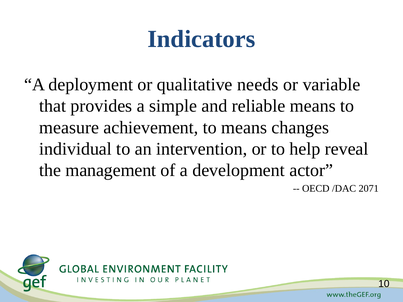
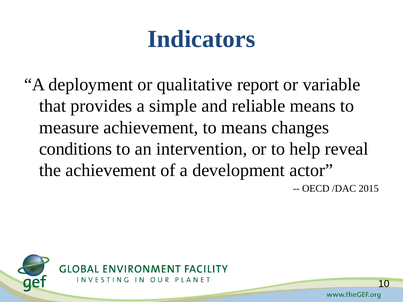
needs: needs -> report
individual: individual -> conditions
the management: management -> achievement
2071: 2071 -> 2015
